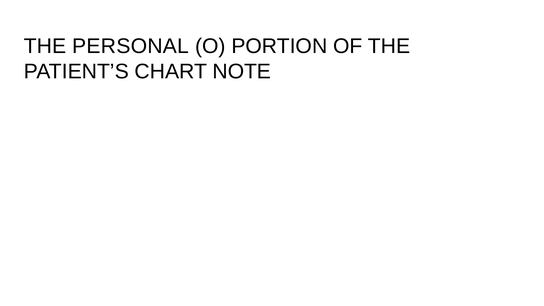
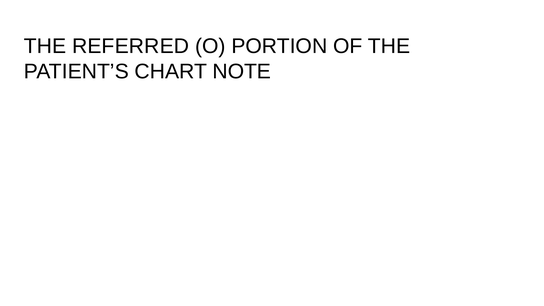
PERSONAL: PERSONAL -> REFERRED
